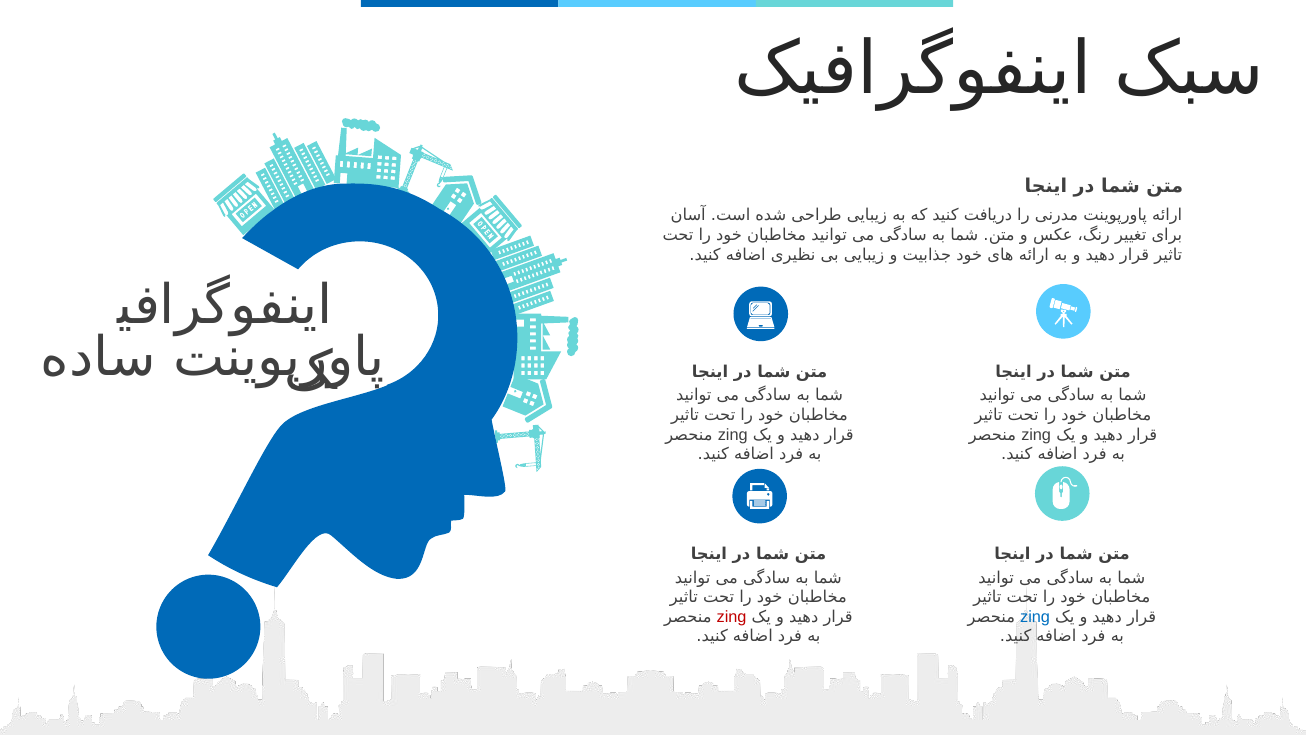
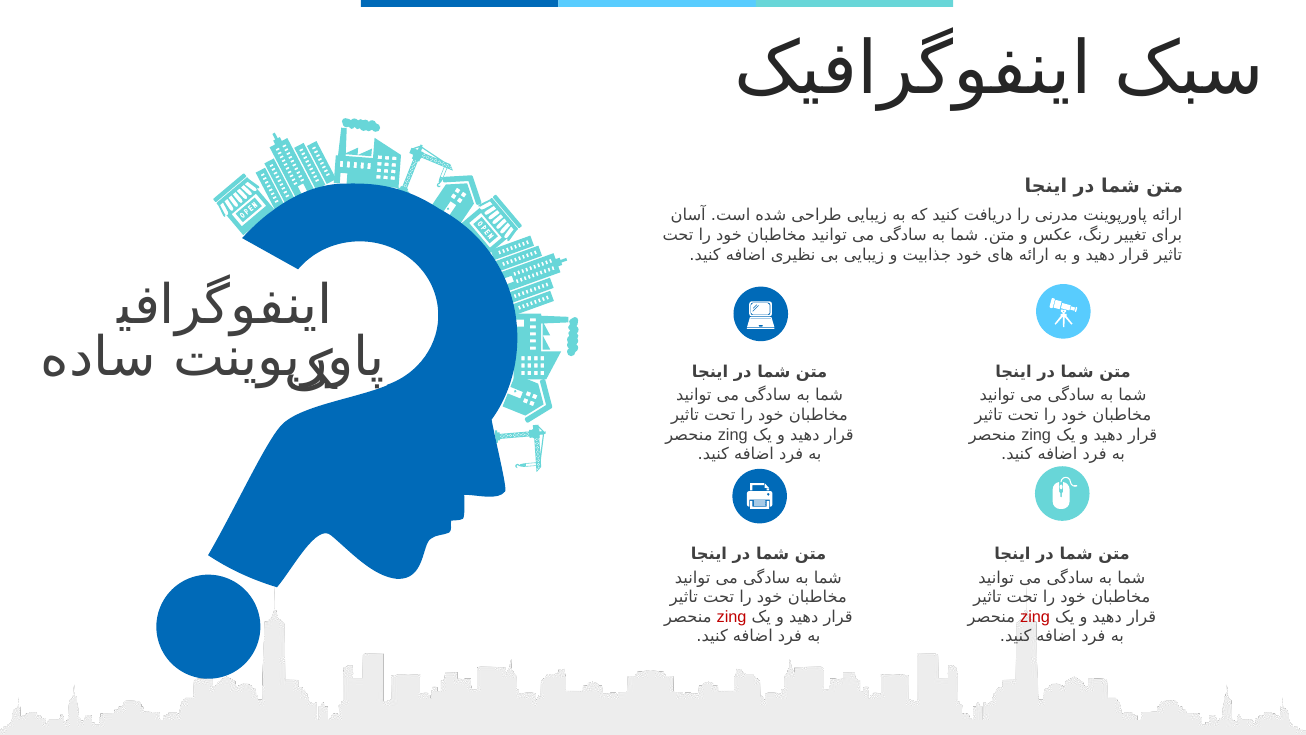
zing at (1035, 617) colour: blue -> red
